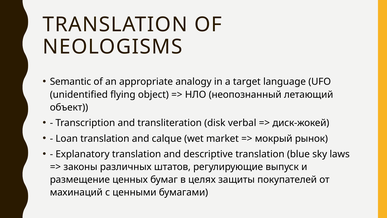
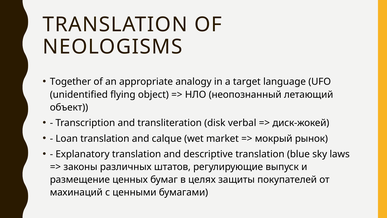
Semantic: Semantic -> Together
